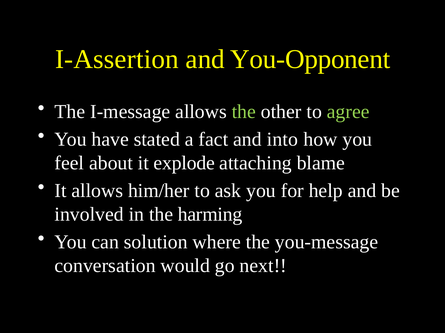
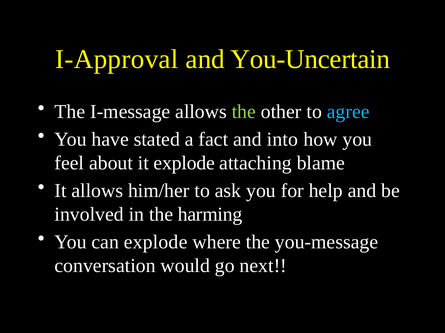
I-Assertion: I-Assertion -> I-Approval
You-Opponent: You-Opponent -> You-Uncertain
agree colour: light green -> light blue
can solution: solution -> explode
